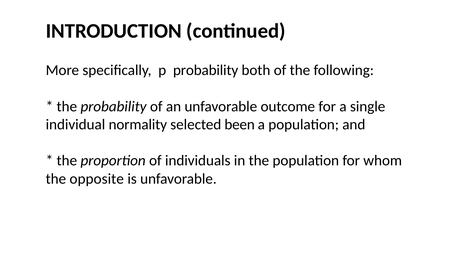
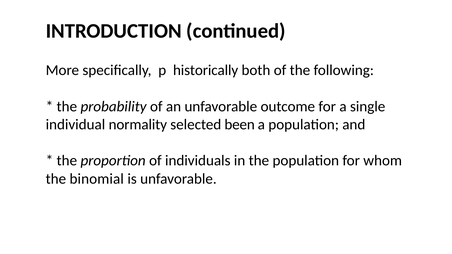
p probability: probability -> historically
opposite: opposite -> binomial
